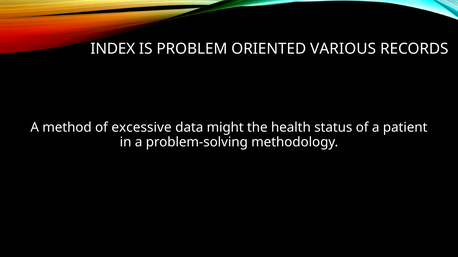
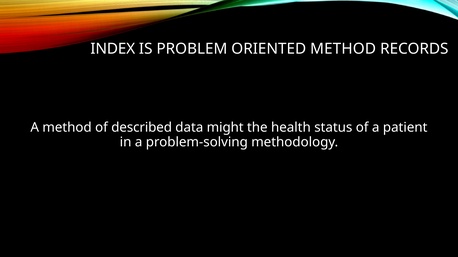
ORIENTED VARIOUS: VARIOUS -> METHOD
excessive: excessive -> described
